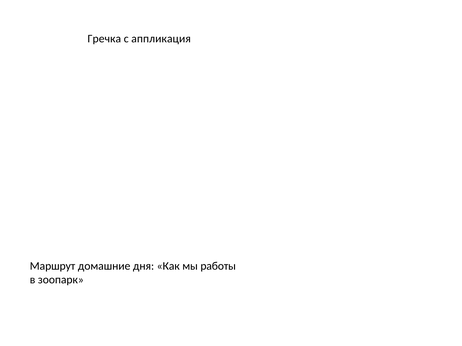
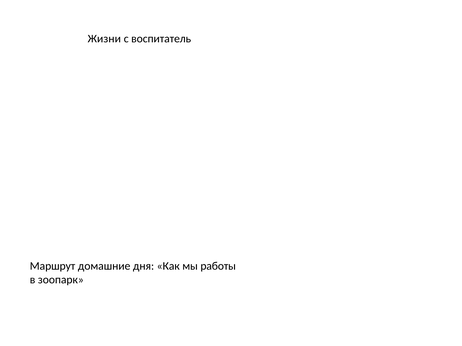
Гречка: Гречка -> Жизни
аппликация: аппликация -> воспитатель
